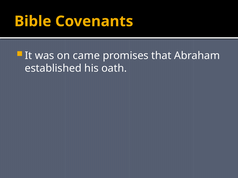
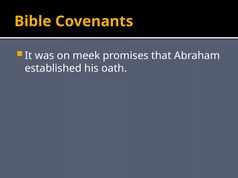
came: came -> meek
